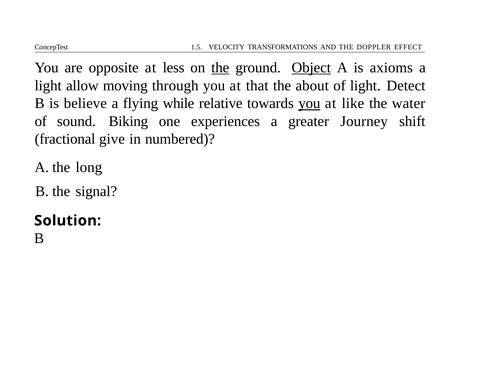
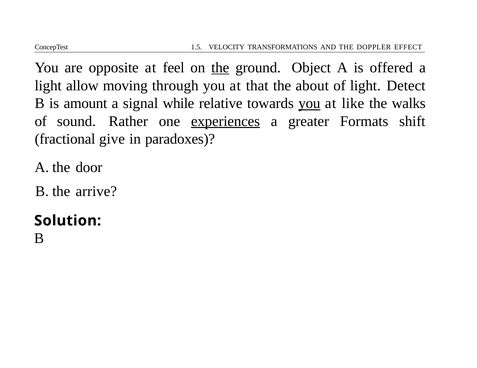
less: less -> feel
Object underline: present -> none
axioms: axioms -> offered
believe: believe -> amount
flying: flying -> signal
water: water -> walks
Biking: Biking -> Rather
experiences underline: none -> present
Journey: Journey -> Formats
numbered: numbered -> paradoxes
long: long -> door
signal: signal -> arrive
